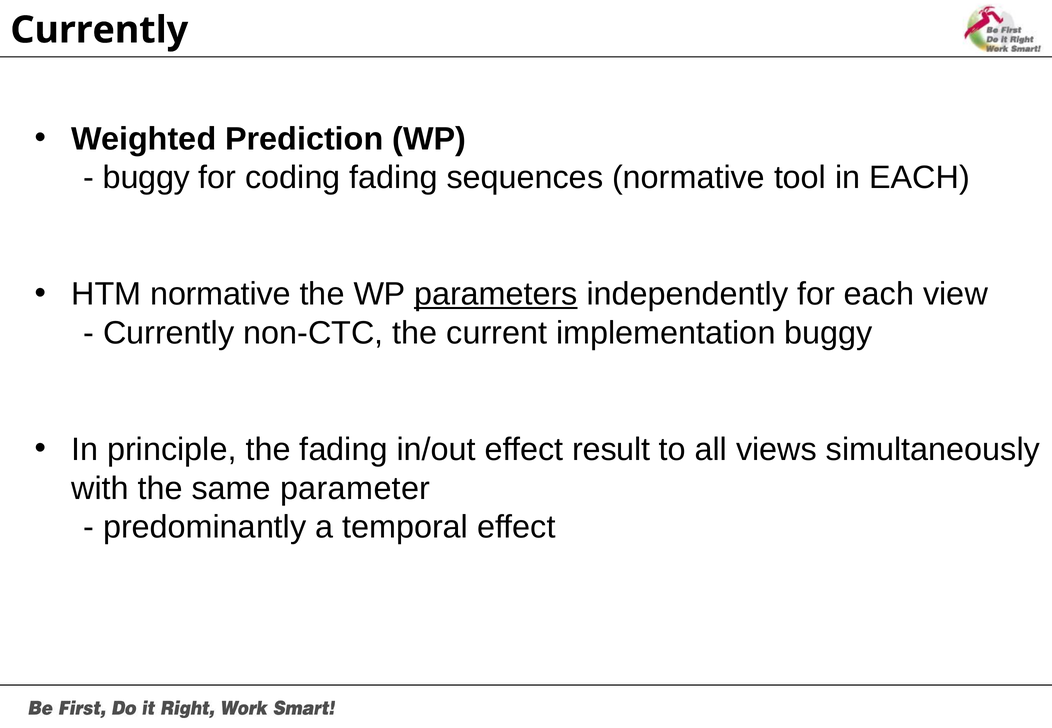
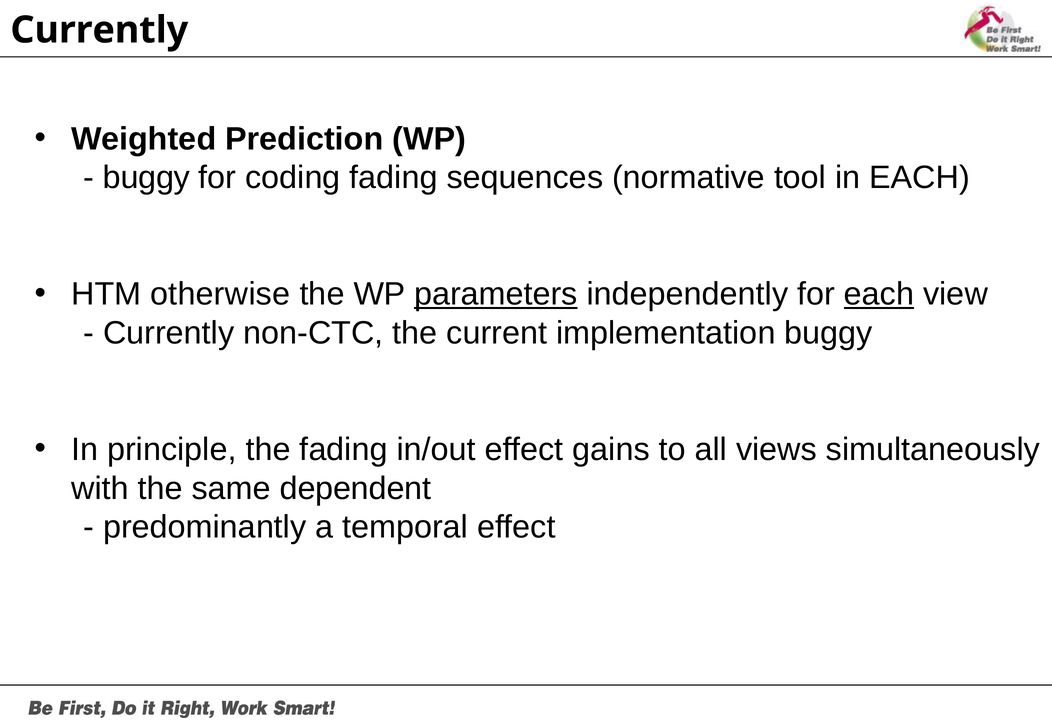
HTM normative: normative -> otherwise
each at (879, 294) underline: none -> present
result: result -> gains
parameter: parameter -> dependent
